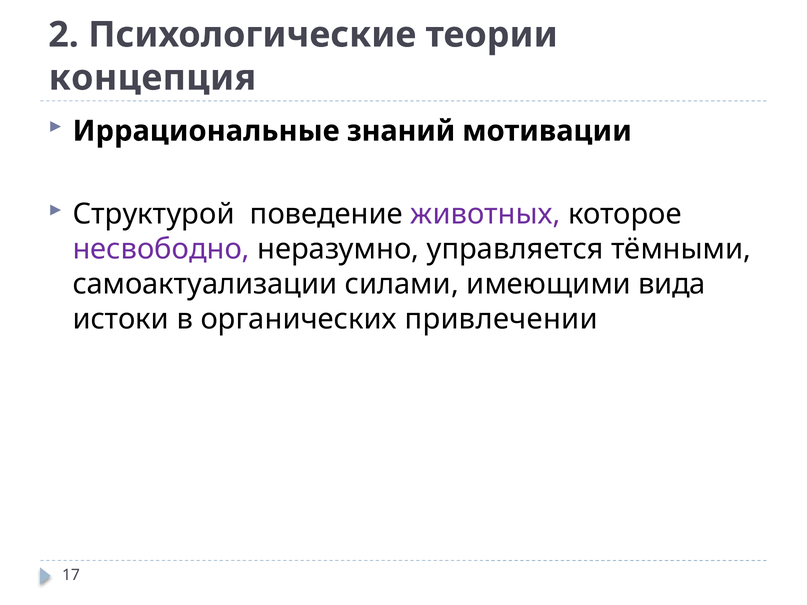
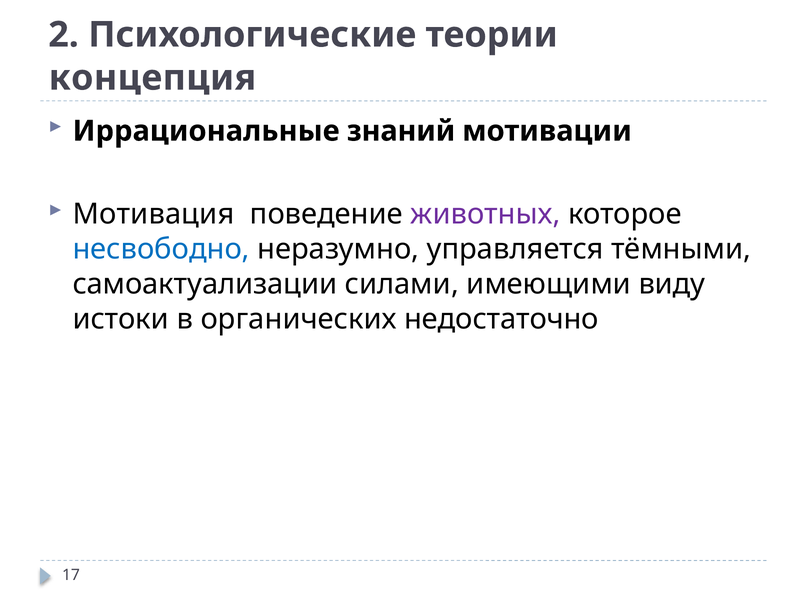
Структурой: Структурой -> Мотивация
несвободно colour: purple -> blue
вида: вида -> виду
привлечении: привлечении -> недостаточно
